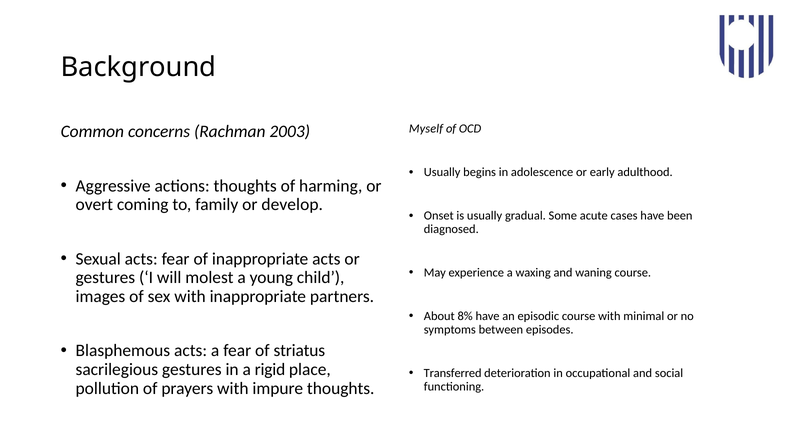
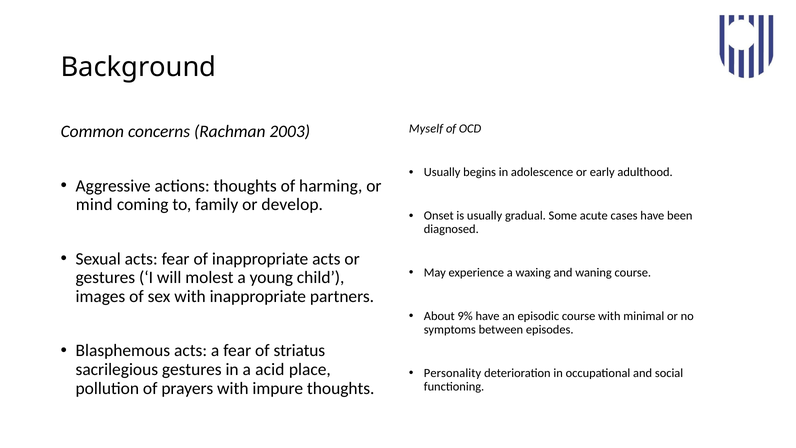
overt: overt -> mind
8%: 8% -> 9%
rigid: rigid -> acid
Transferred: Transferred -> Personality
